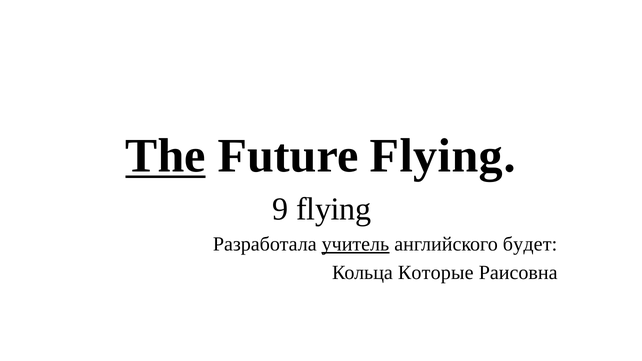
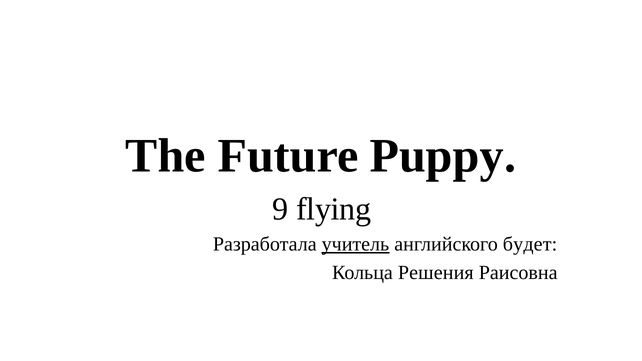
The underline: present -> none
Future Flying: Flying -> Puppy
Которые: Которые -> Решения
